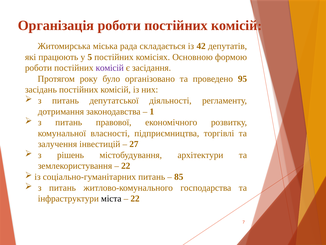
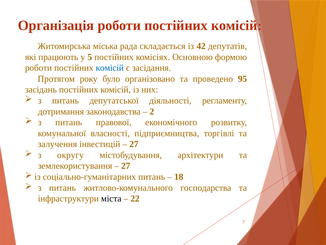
комісій at (110, 68) colour: purple -> blue
1: 1 -> 2
рішень: рішень -> округу
22 at (126, 166): 22 -> 27
85: 85 -> 18
